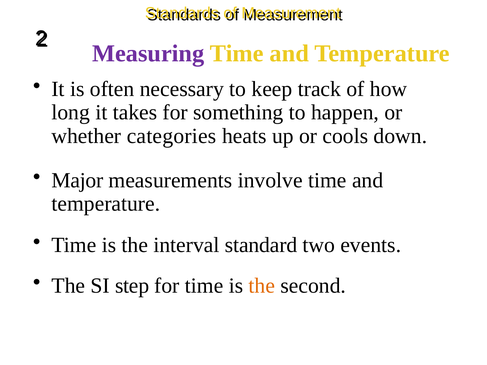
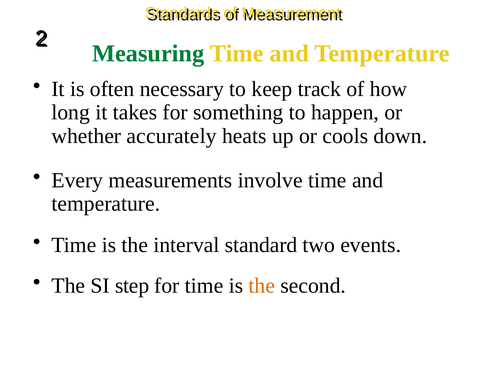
Measuring colour: purple -> green
categories: categories -> accurately
Major: Major -> Every
